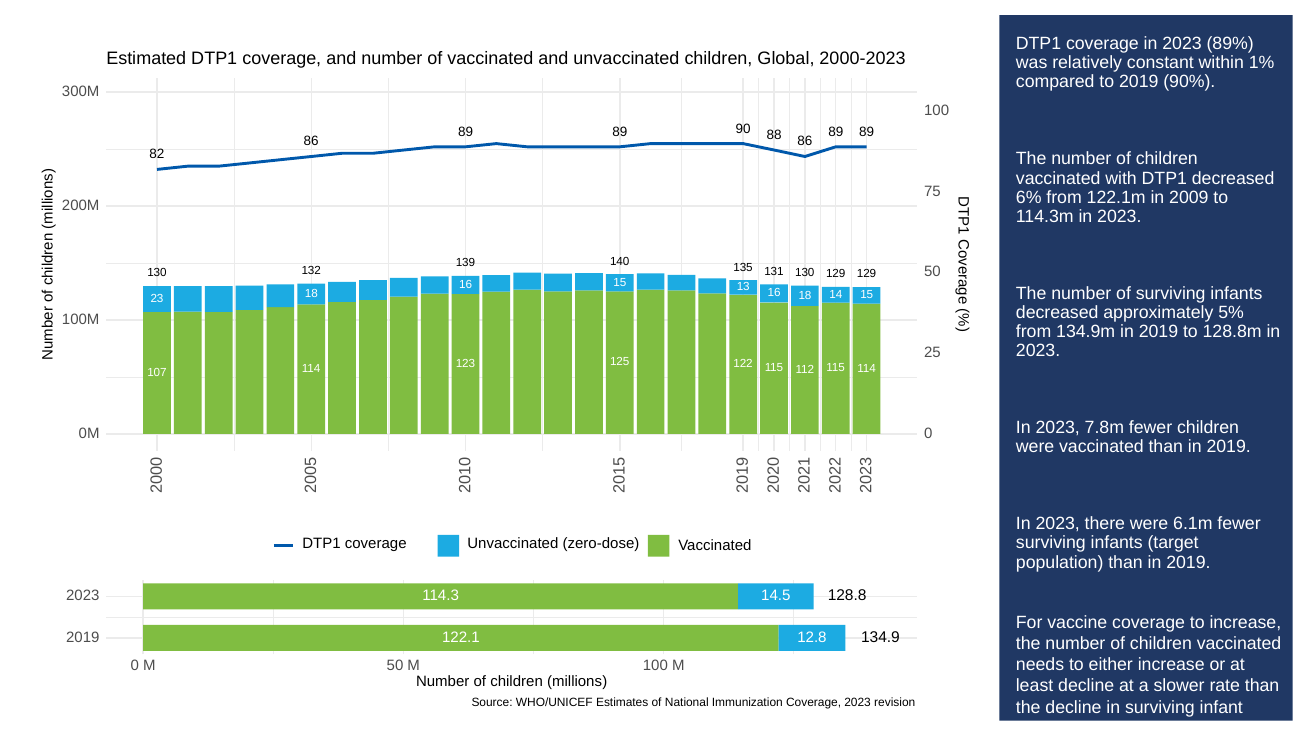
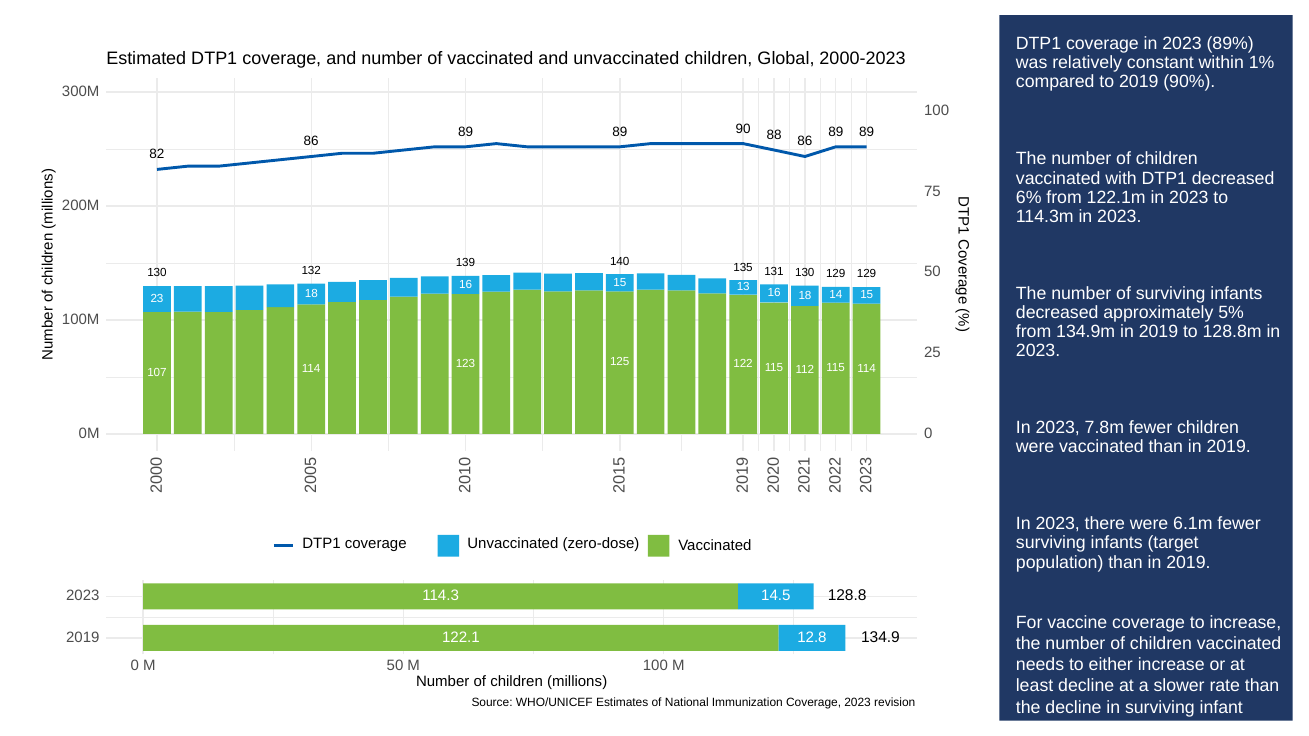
122.1m in 2009: 2009 -> 2023
